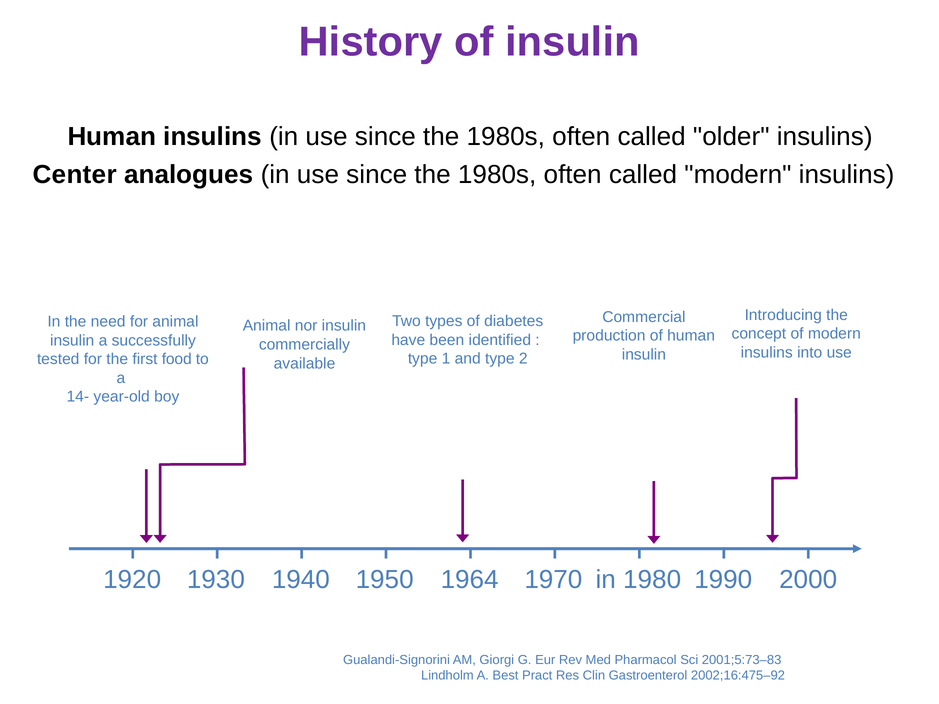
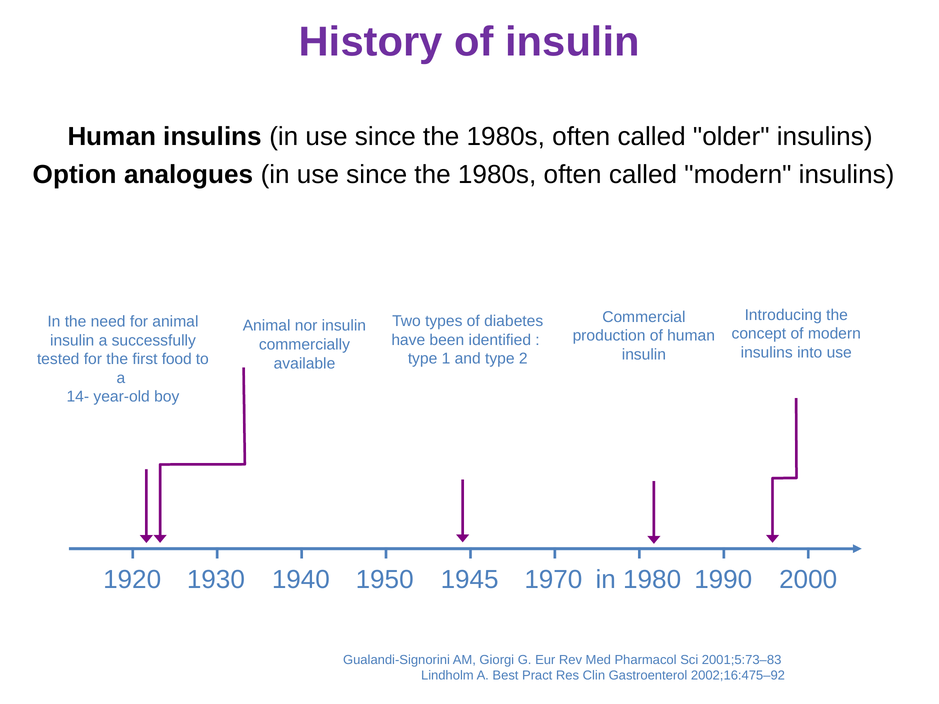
Center: Center -> Option
1964: 1964 -> 1945
